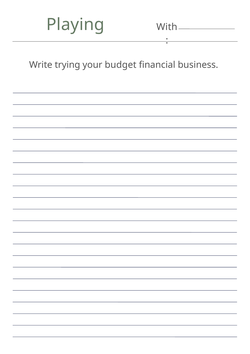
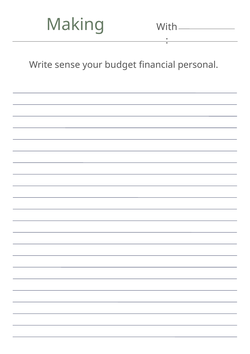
Playing: Playing -> Making
trying: trying -> sense
business: business -> personal
